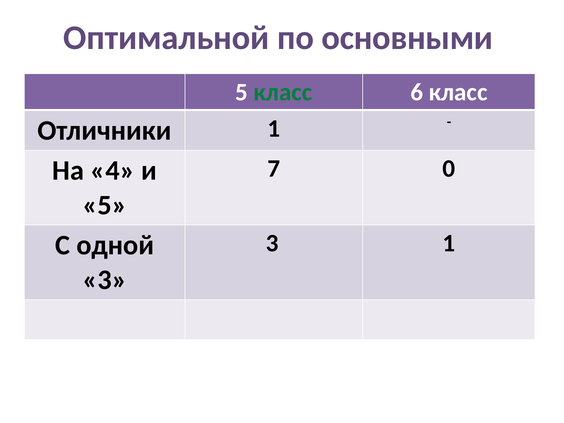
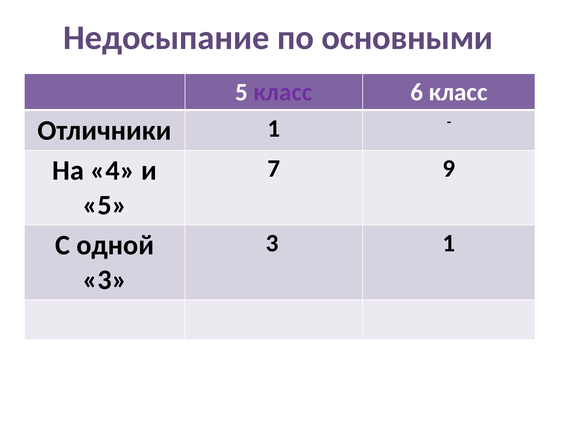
Оптимальной: Оптимальной -> Недосыпание
класс at (283, 92) colour: green -> purple
0: 0 -> 9
